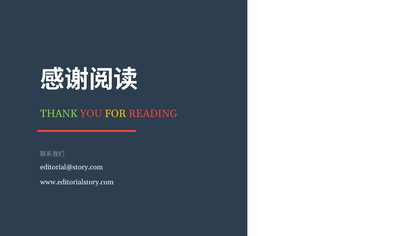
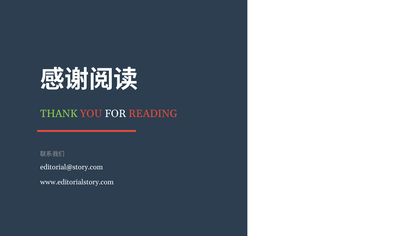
FOR colour: yellow -> white
